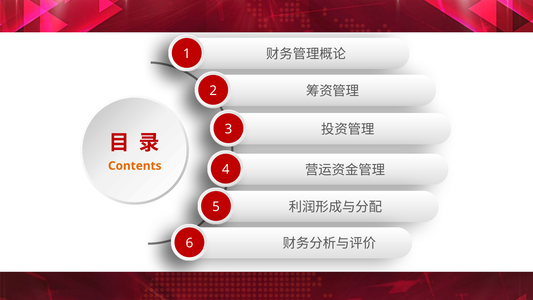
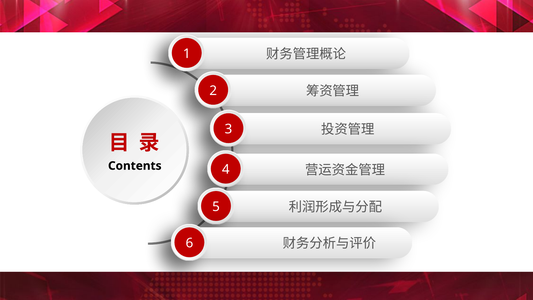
Contents colour: orange -> black
